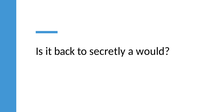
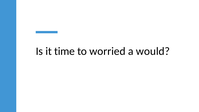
back: back -> time
secretly: secretly -> worried
